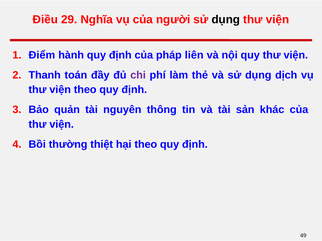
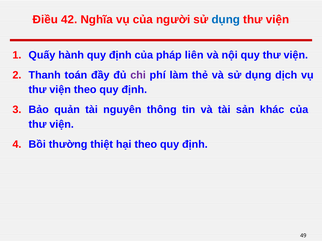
29: 29 -> 42
dụng at (226, 20) colour: black -> blue
Điểm: Điểm -> Quấy
